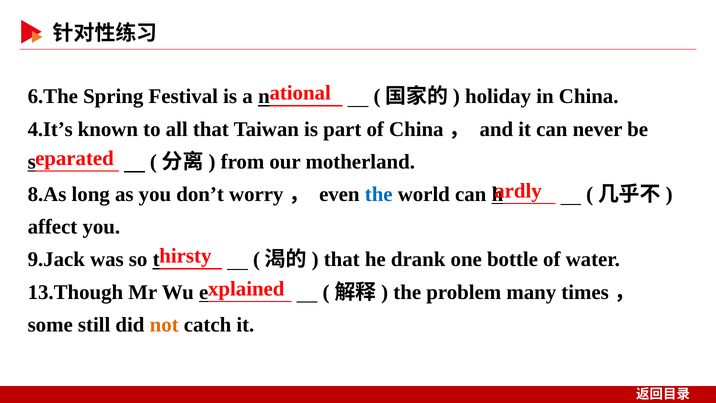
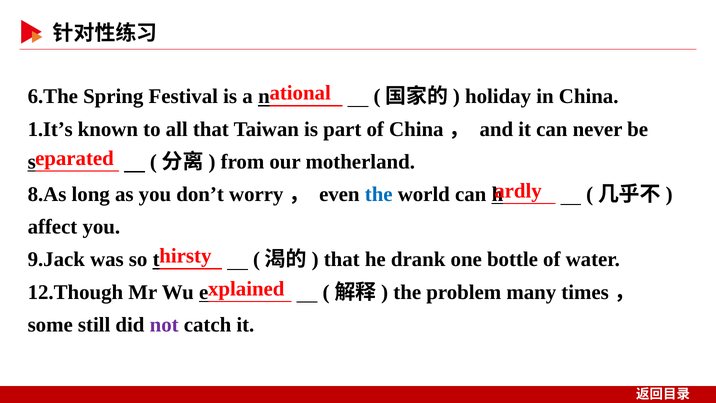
4.It’s: 4.It’s -> 1.It’s
13.Though: 13.Though -> 12.Though
not colour: orange -> purple
